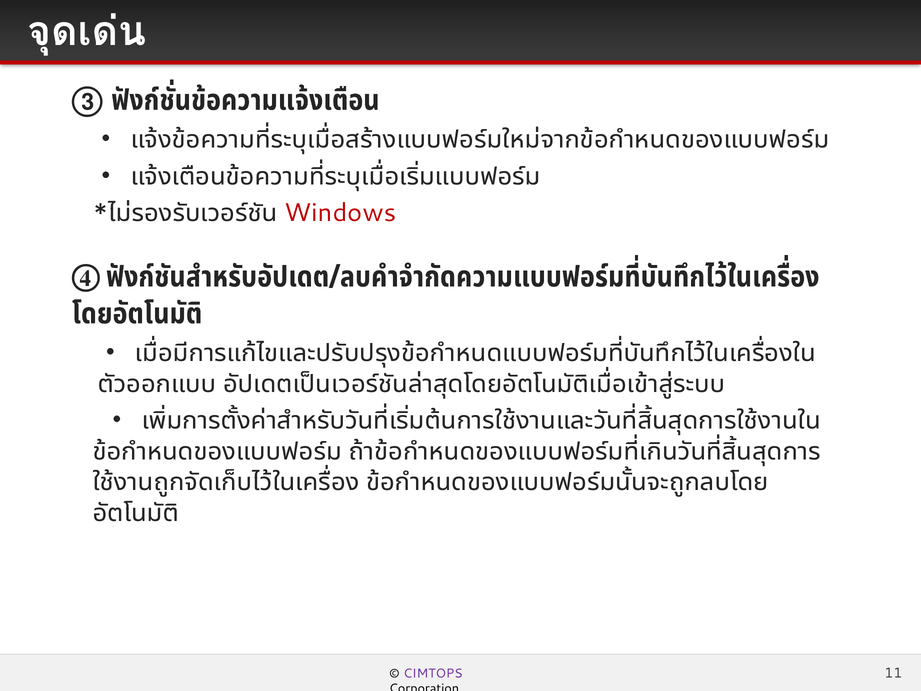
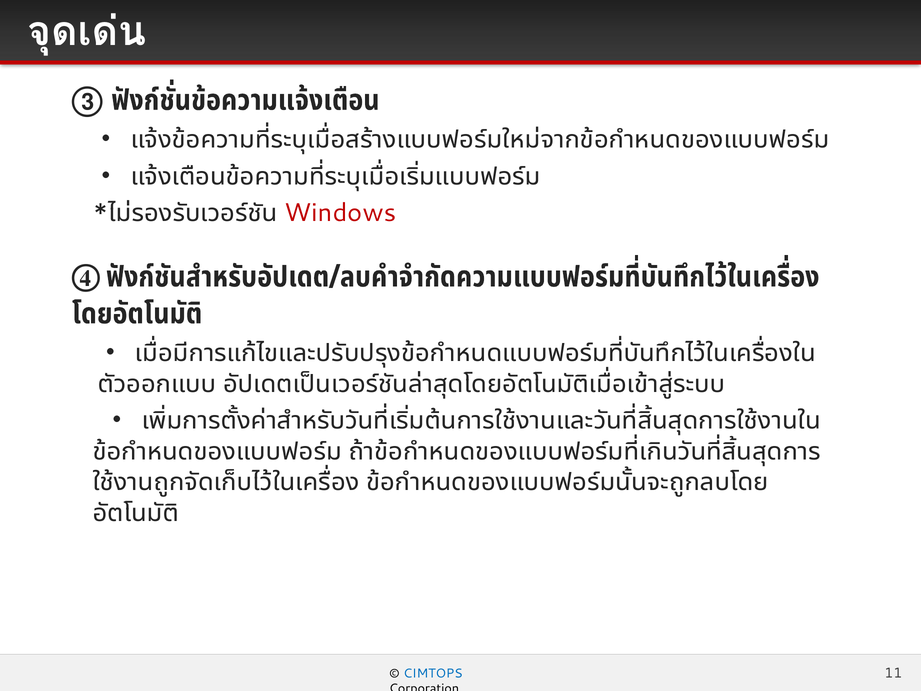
CIMTOPS colour: purple -> blue
